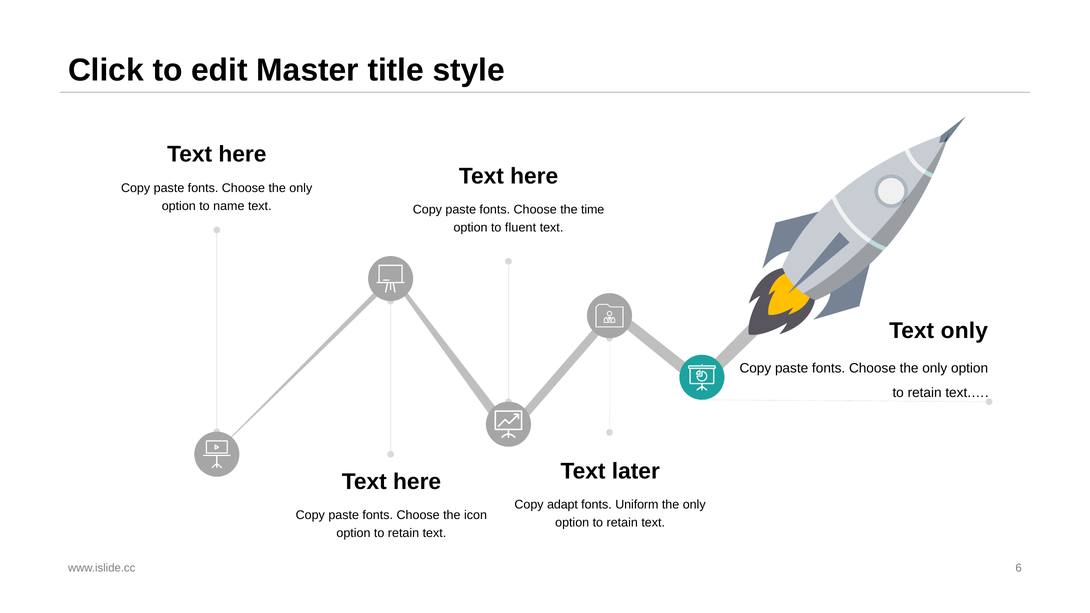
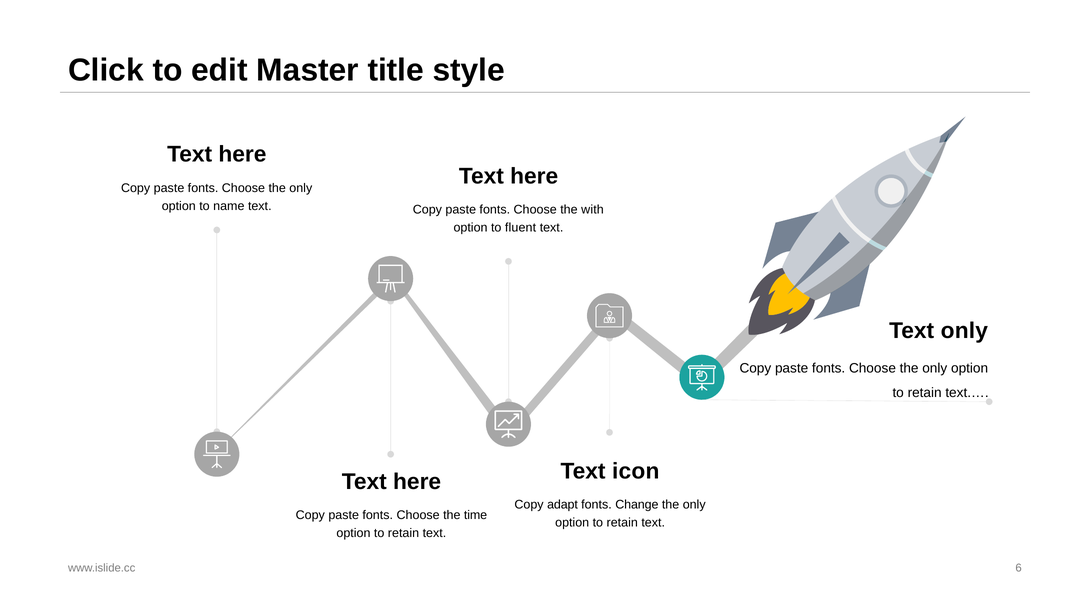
time: time -> with
later: later -> icon
Uniform: Uniform -> Change
icon: icon -> time
